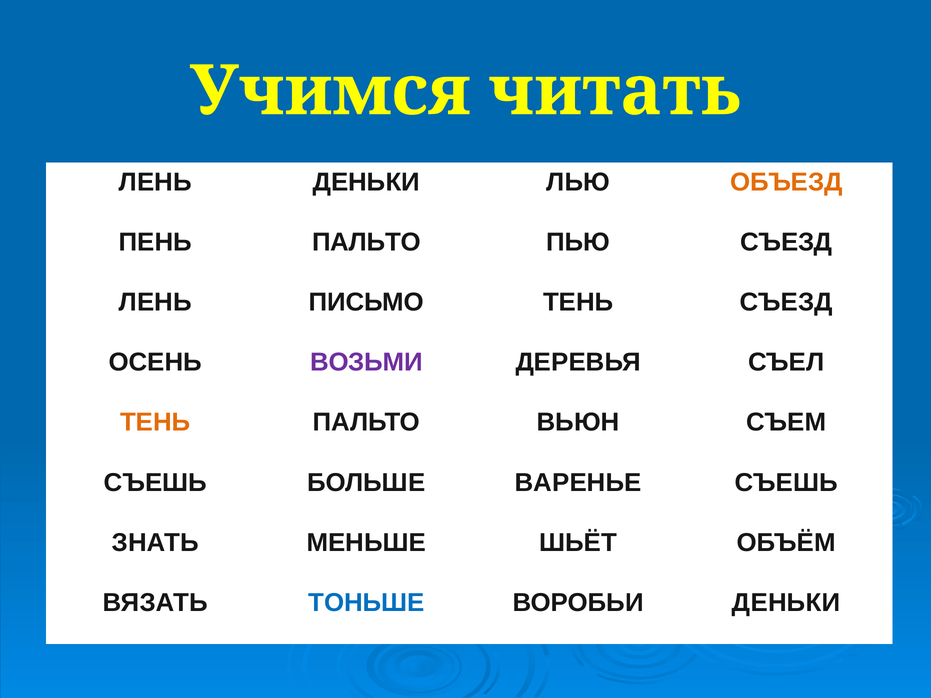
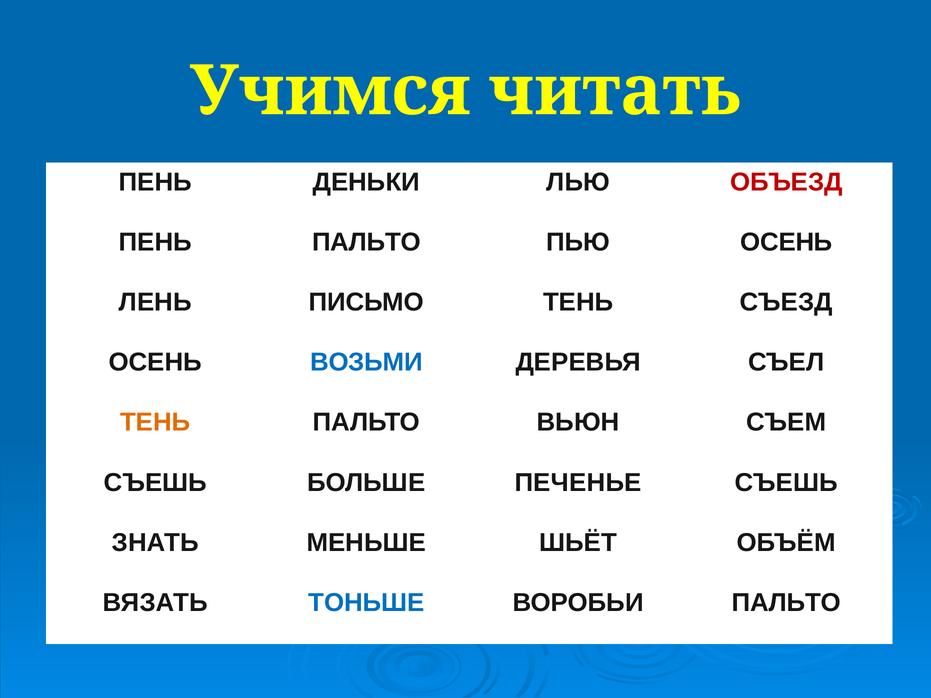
ЛЕНЬ at (155, 182): ЛЕНЬ -> ПЕНЬ
ОБЪЕЗД colour: orange -> red
ПЬЮ СЪЕЗД: СЪЕЗД -> ОСЕНЬ
ВОЗЬМИ colour: purple -> blue
ВАРЕНЬЕ: ВАРЕНЬЕ -> ПЕЧЕНЬЕ
ВОРОБЬИ ДЕНЬКИ: ДЕНЬКИ -> ПАЛЬТО
